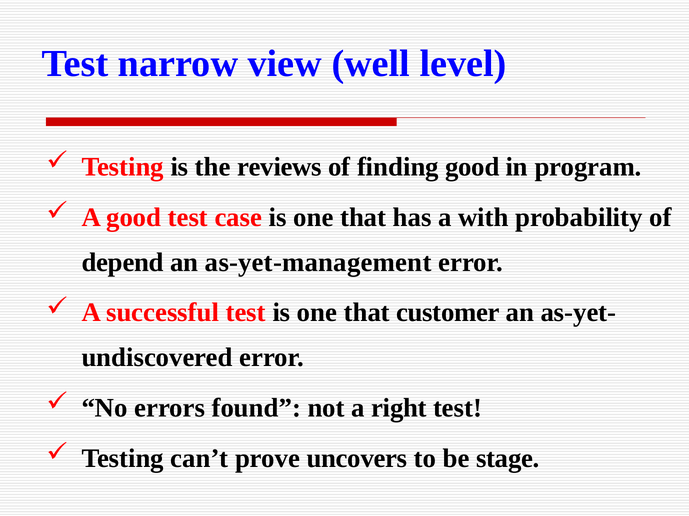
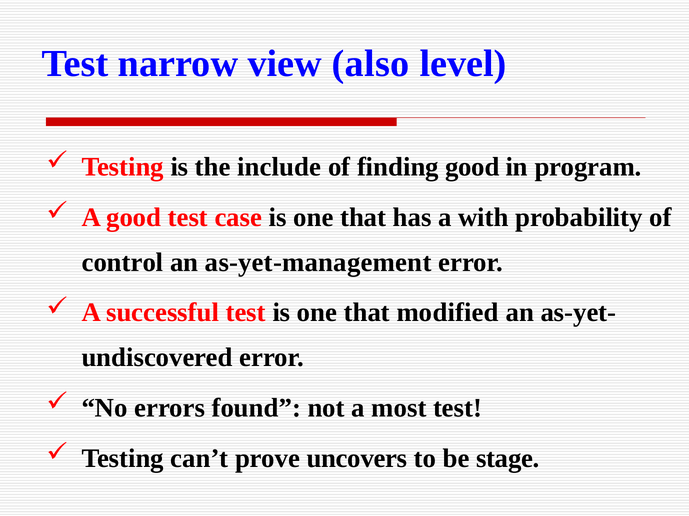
well: well -> also
reviews: reviews -> include
depend: depend -> control
customer: customer -> modified
right: right -> most
